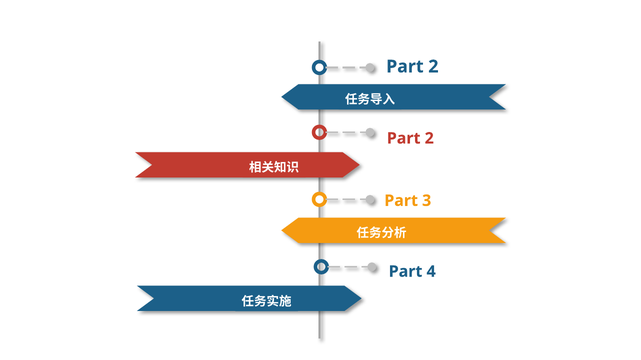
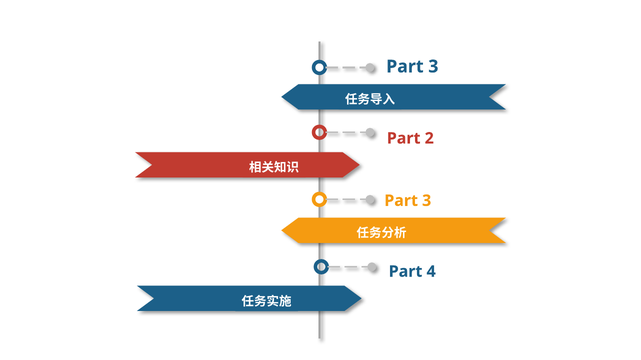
2 at (433, 67): 2 -> 3
